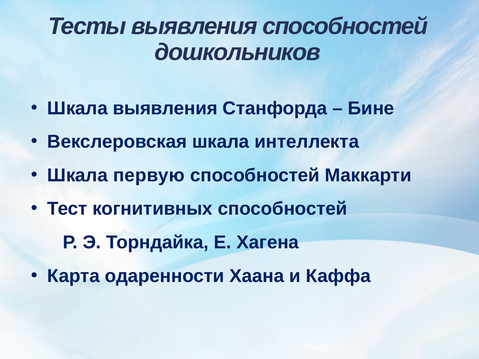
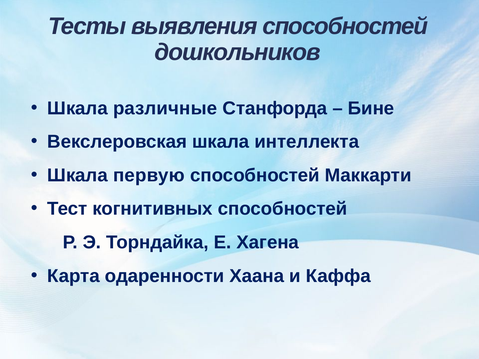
Шкала выявления: выявления -> различные
